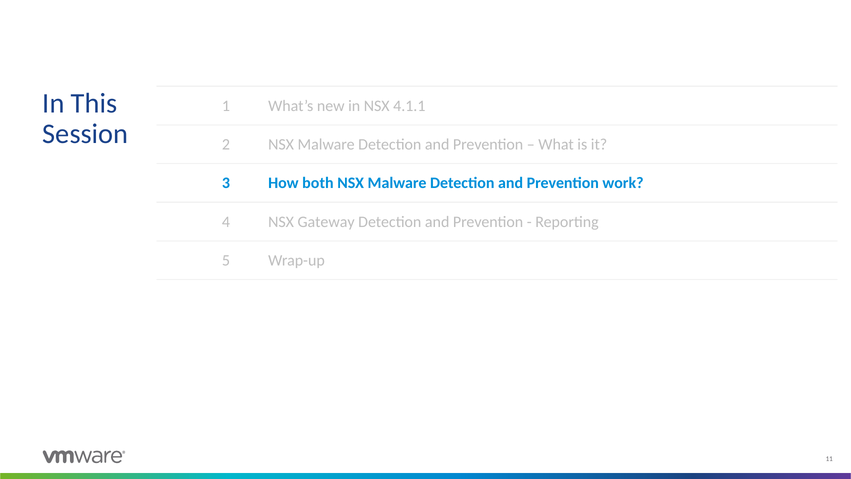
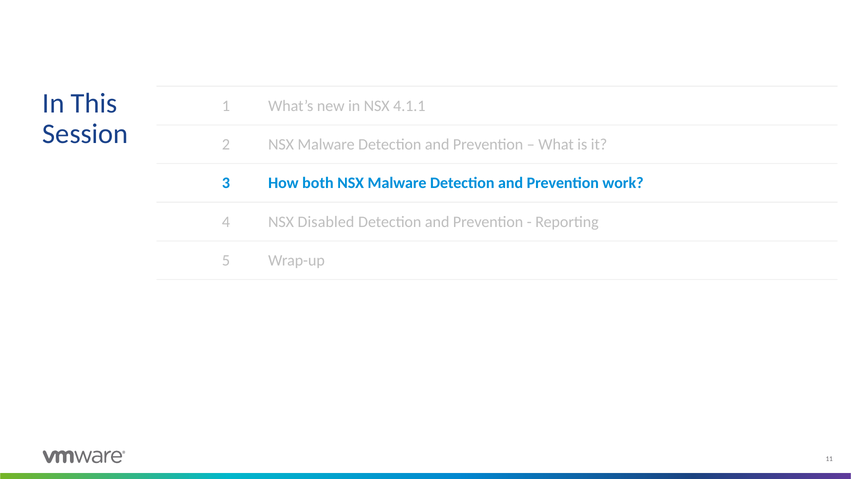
Gateway: Gateway -> Disabled
